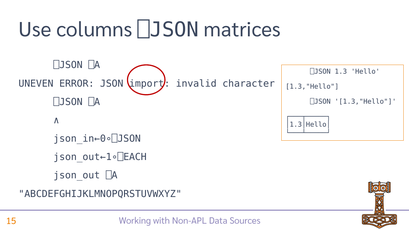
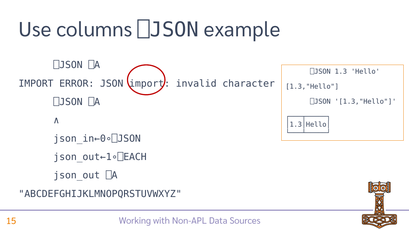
matrices: matrices -> example
UNEVEN at (36, 84): UNEVEN -> IMPORT
